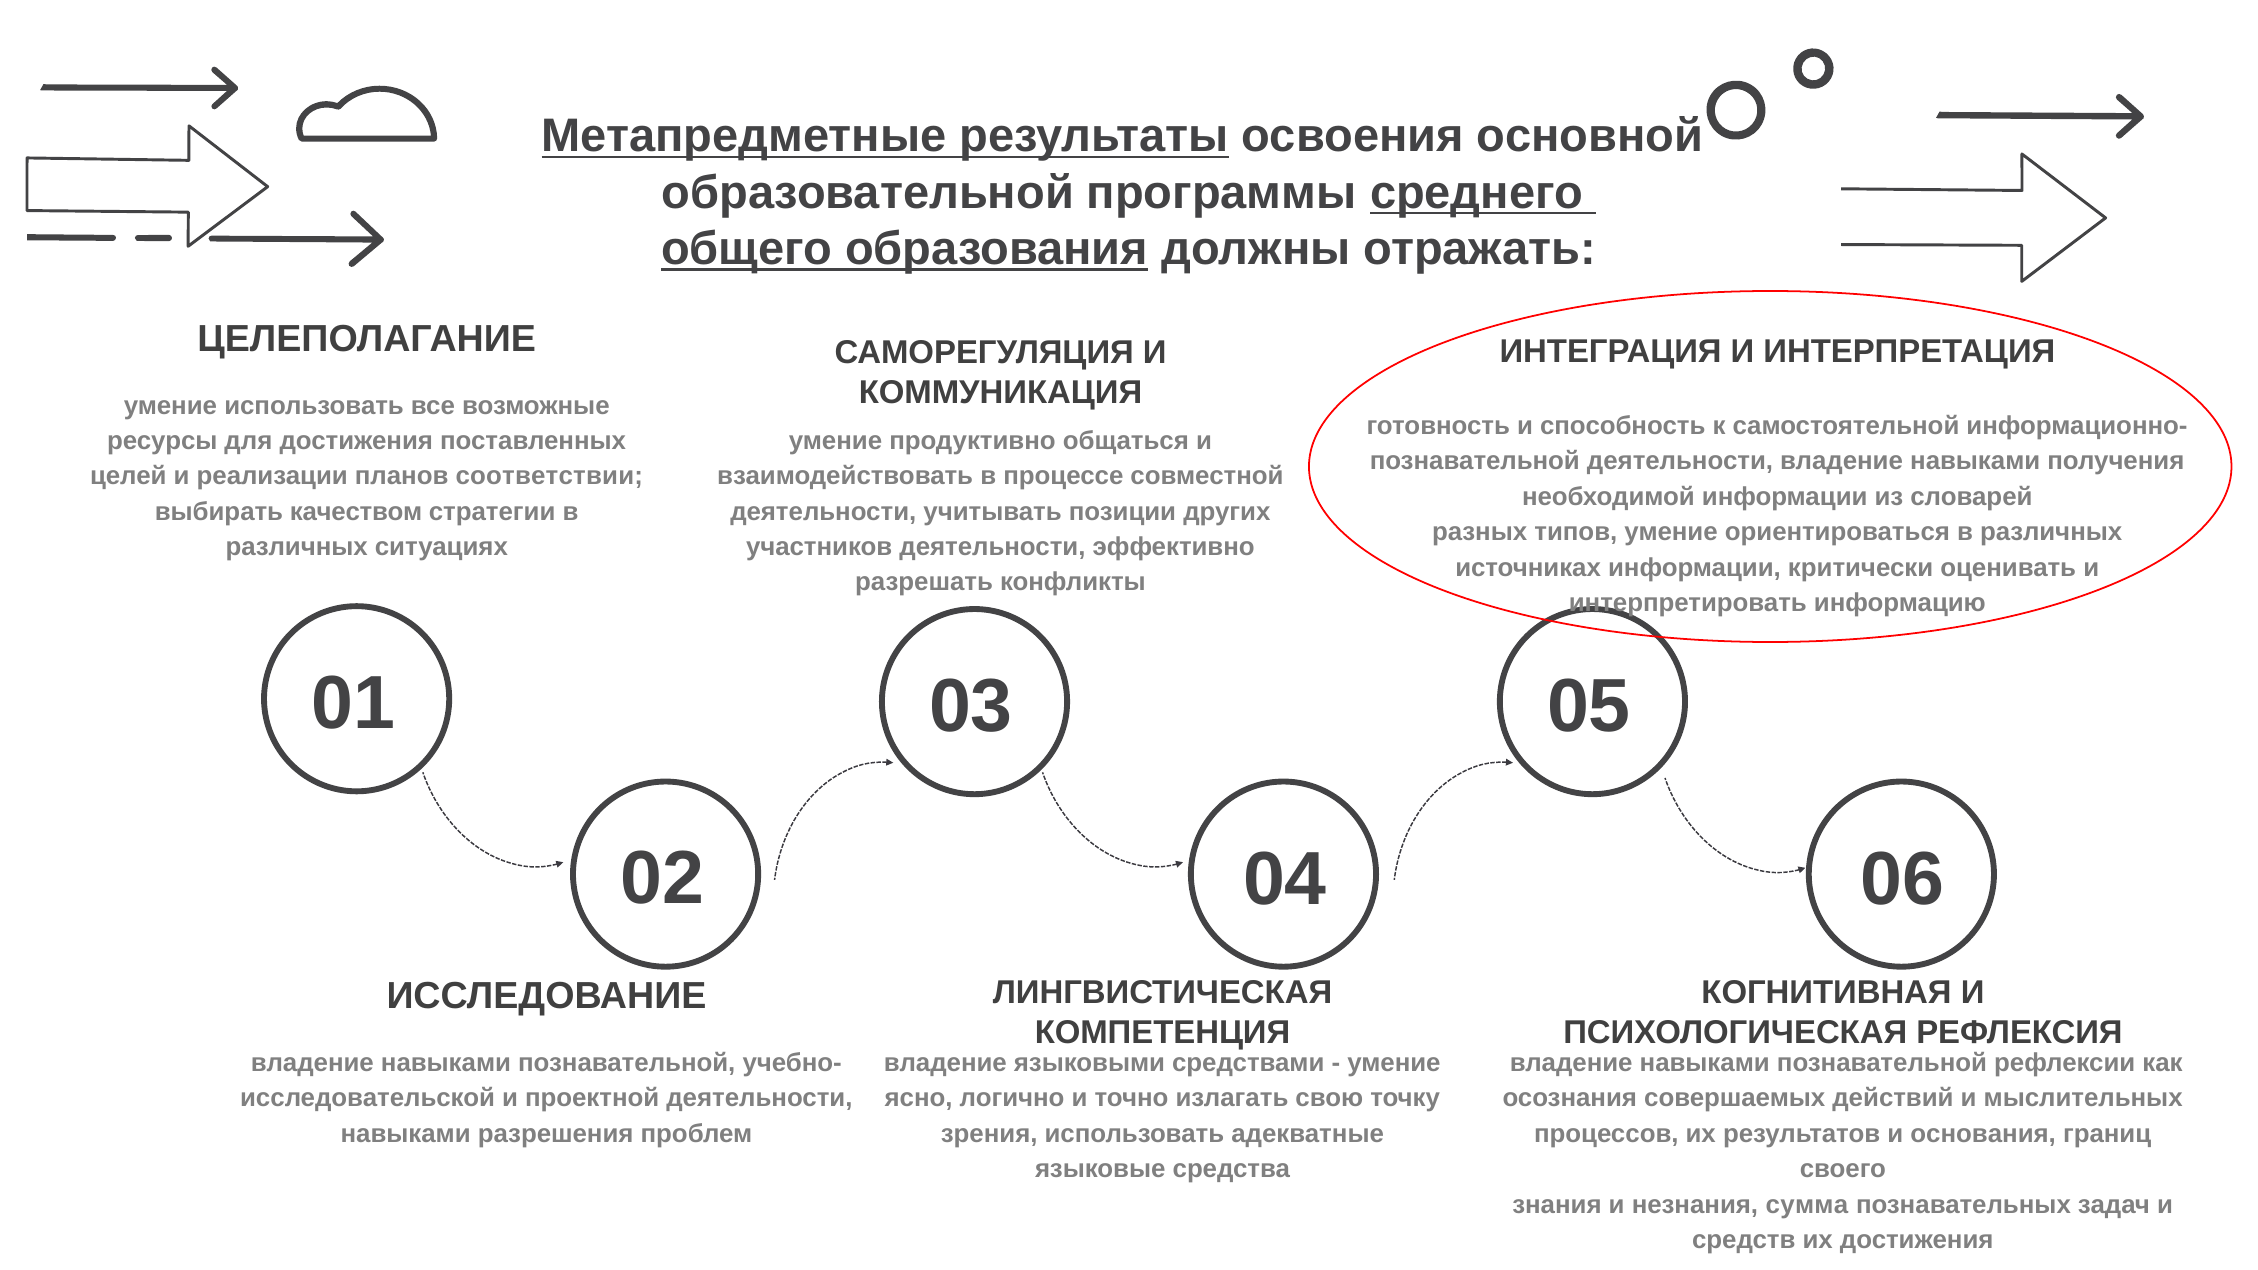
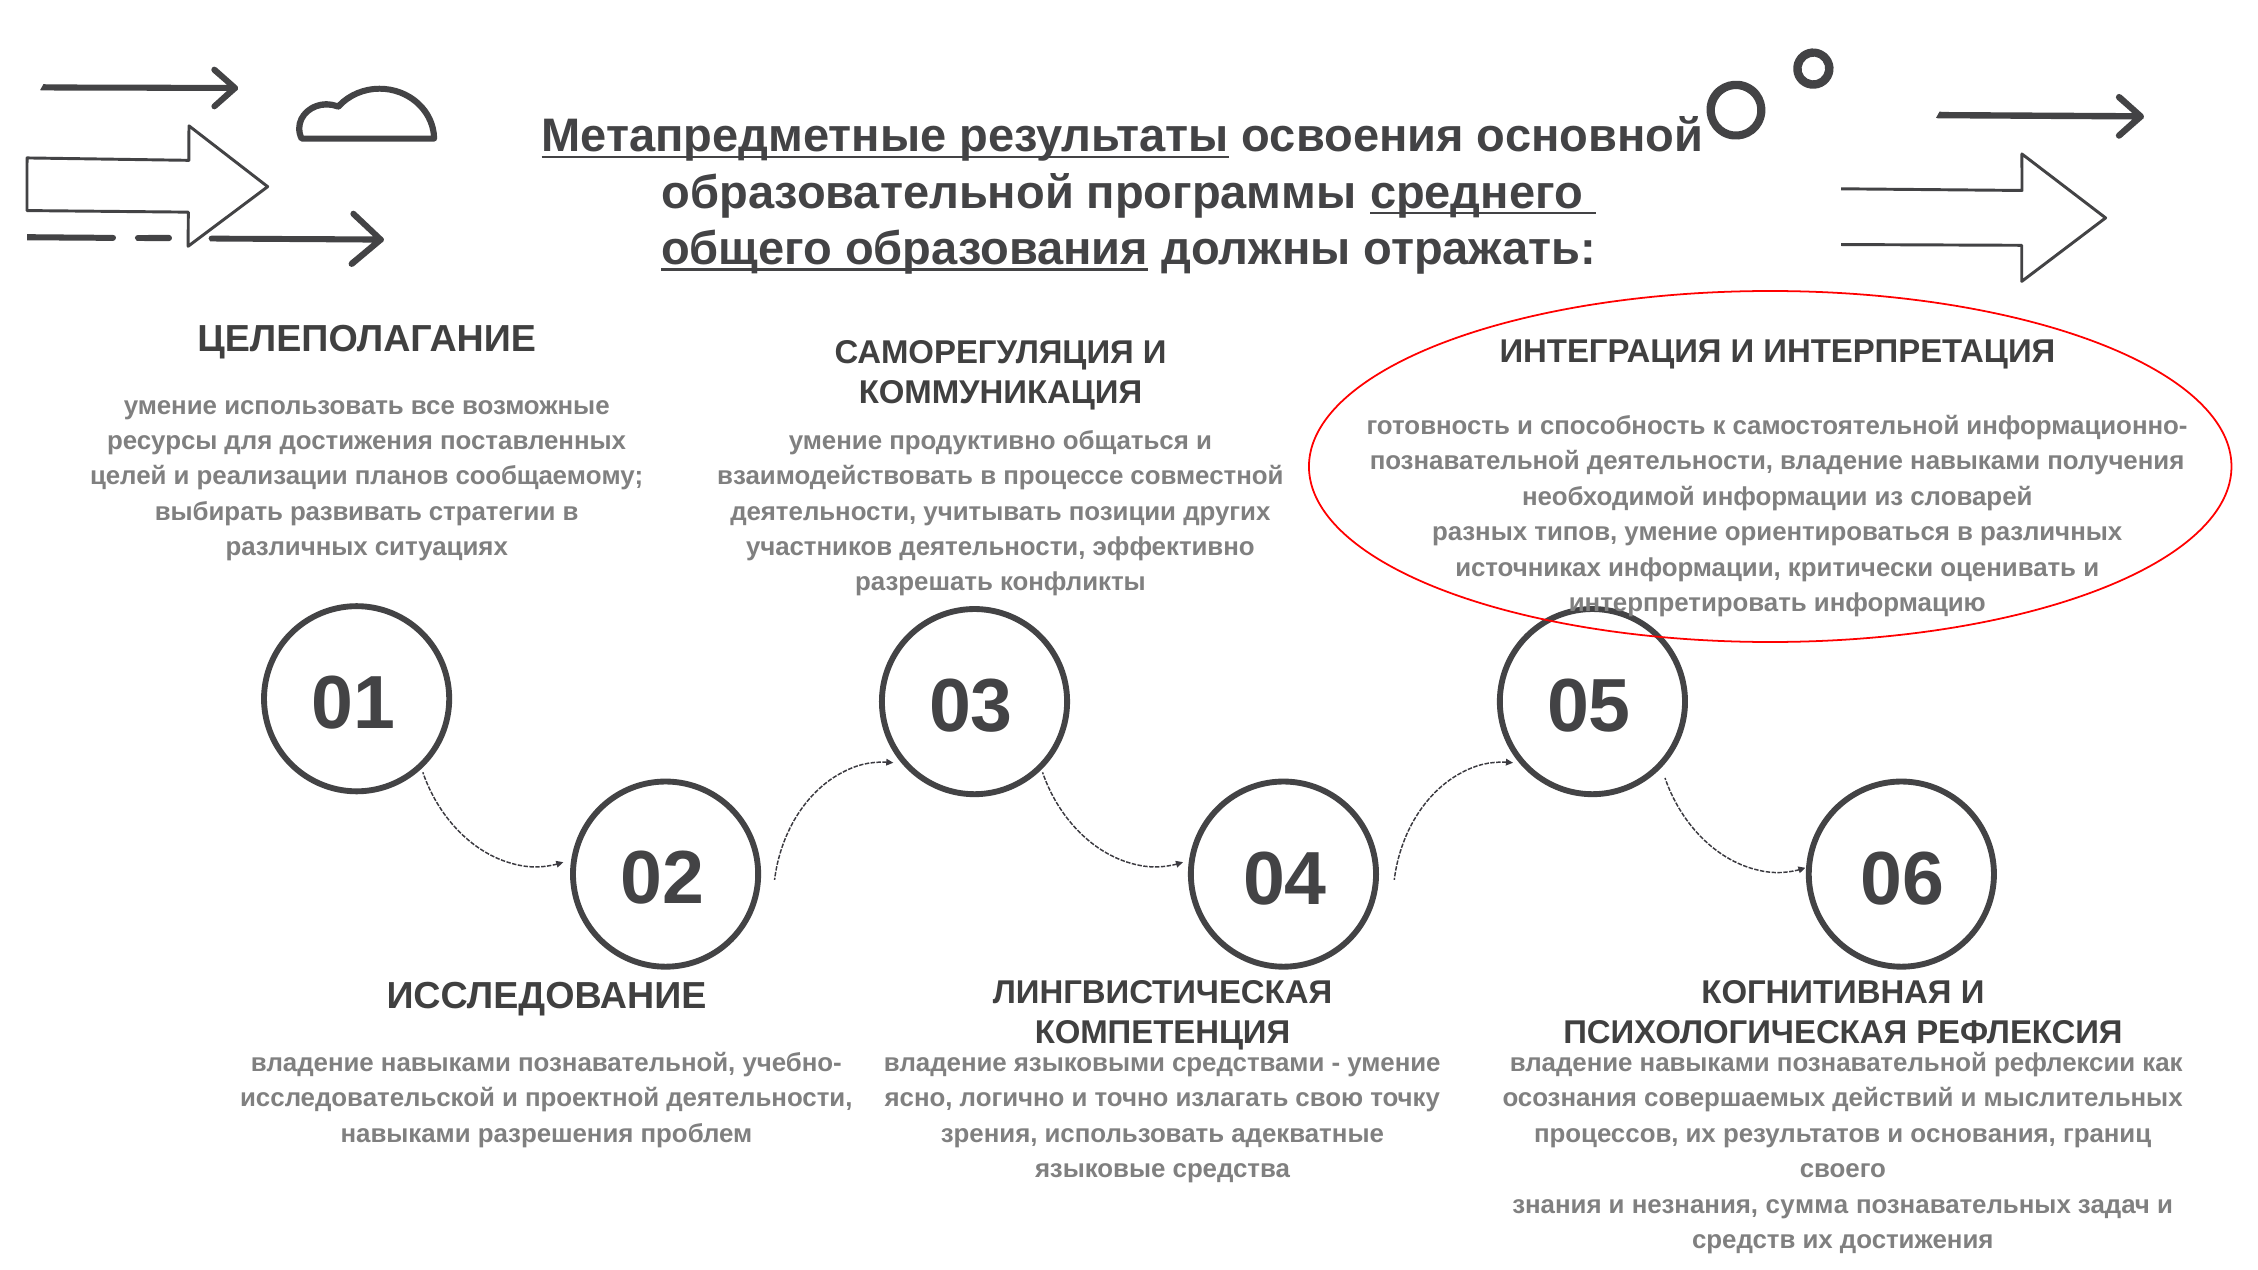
соответствии: соответствии -> сообщаемому
качеством: качеством -> развивать
